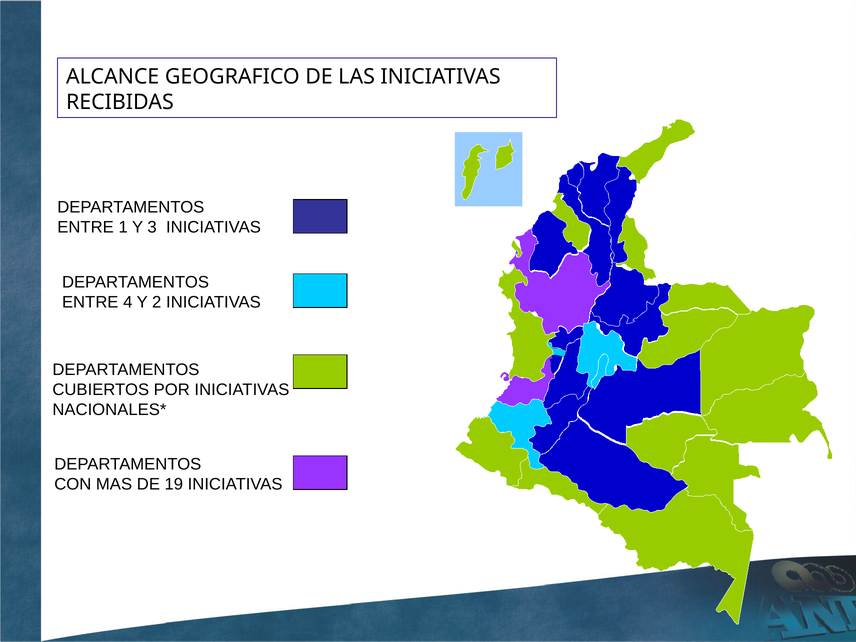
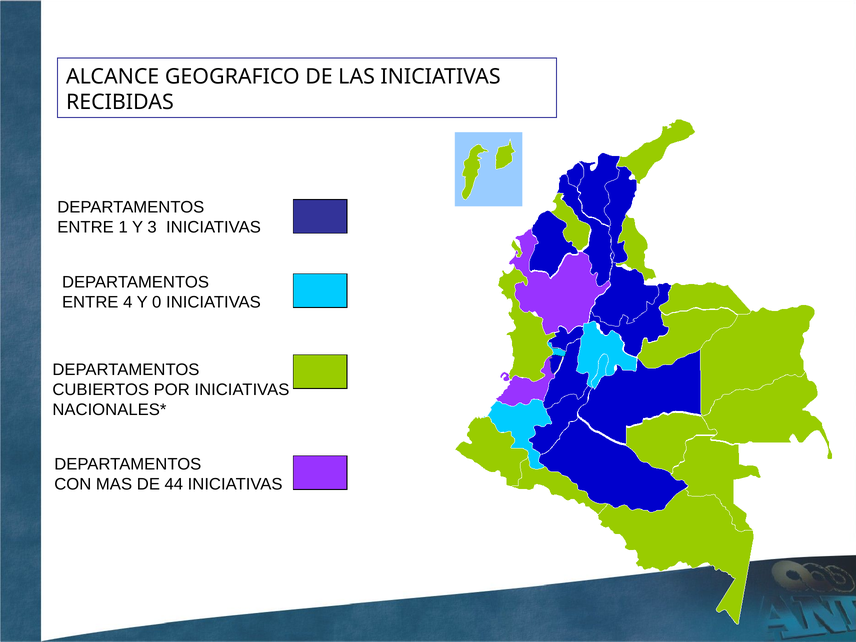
2: 2 -> 0
19: 19 -> 44
